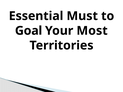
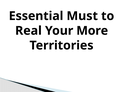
Goal: Goal -> Real
Most: Most -> More
